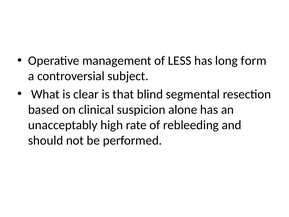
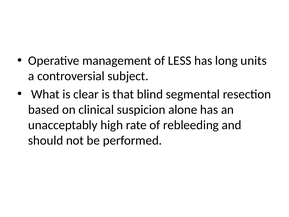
form: form -> units
